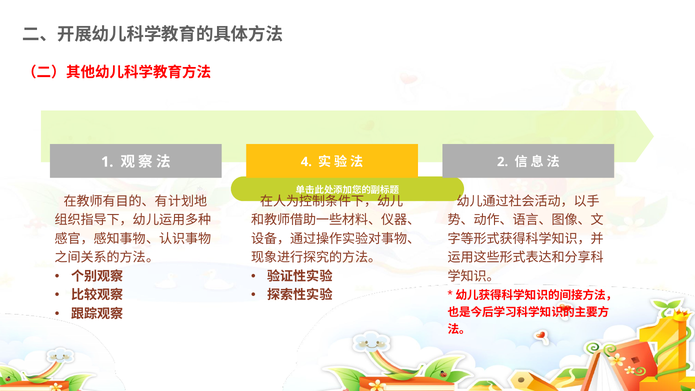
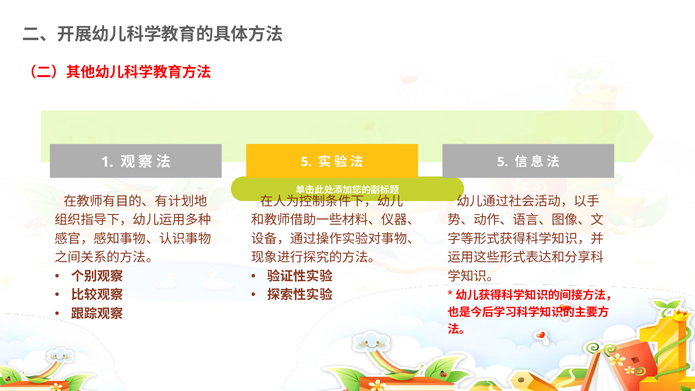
4 at (306, 162): 4 -> 5
2 at (503, 162): 2 -> 5
